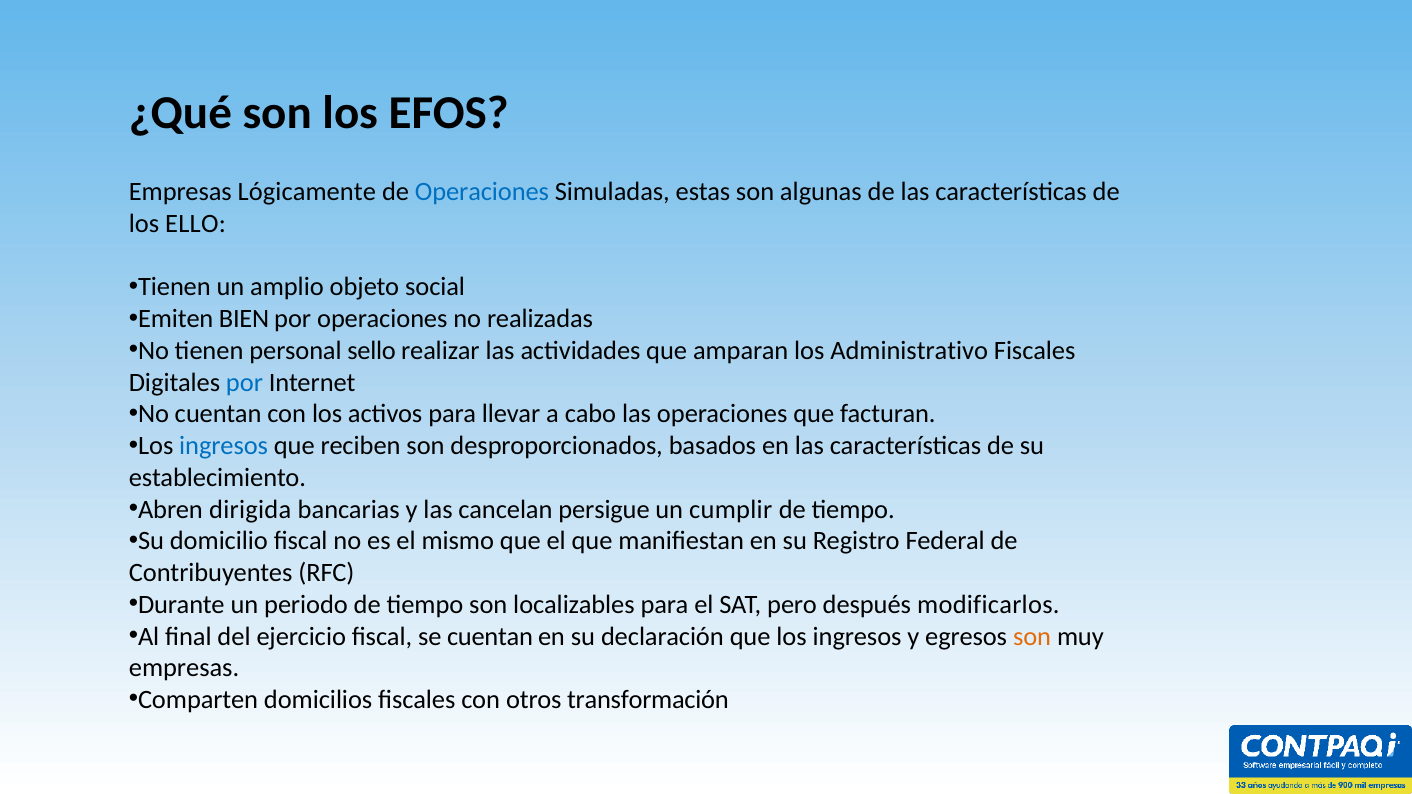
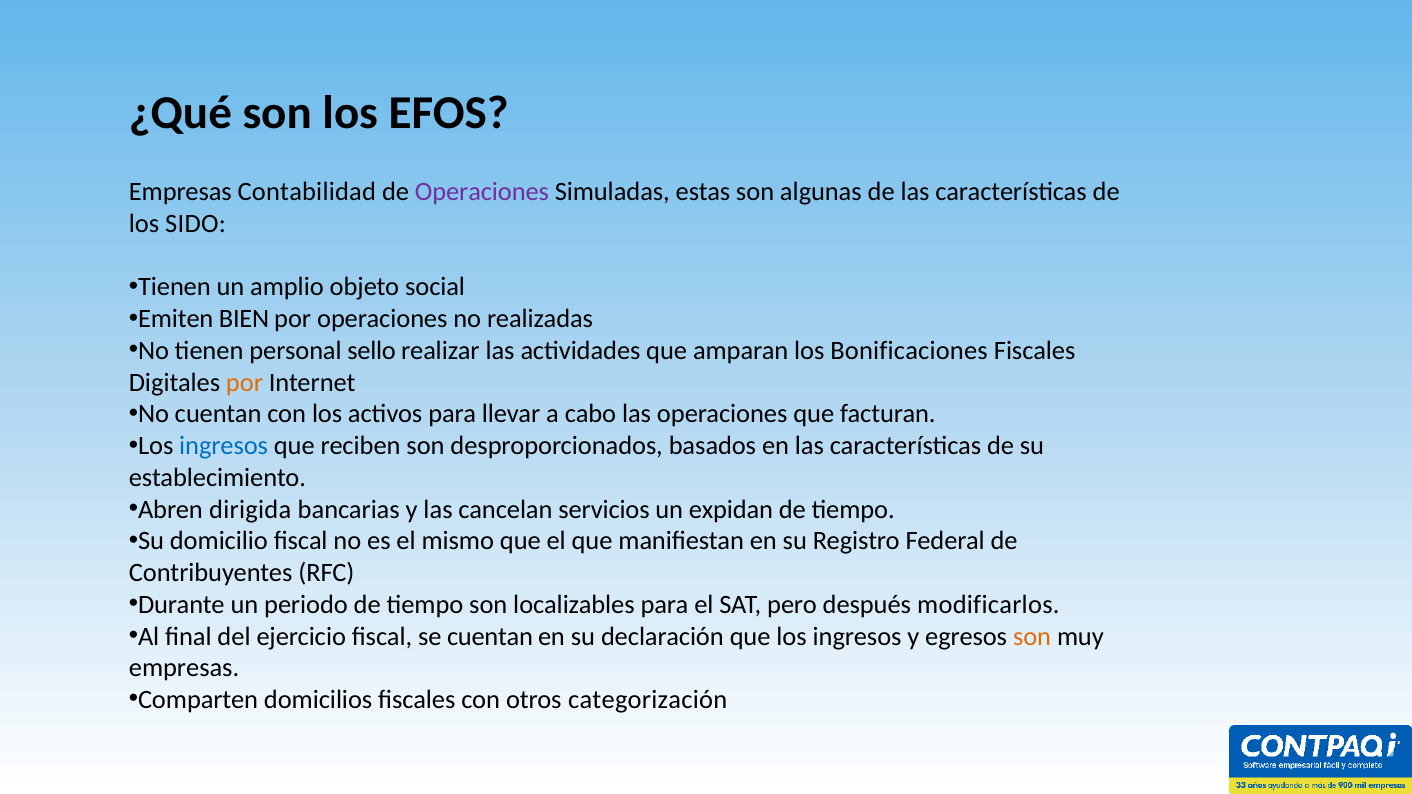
Lógicamente: Lógicamente -> Contabilidad
Operaciones at (482, 192) colour: blue -> purple
ELLO: ELLO -> SIDO
Administrativo: Administrativo -> Bonificaciones
por at (244, 383) colour: blue -> orange
persigue: persigue -> servicios
cumplir: cumplir -> expidan
transformación: transformación -> categorización
